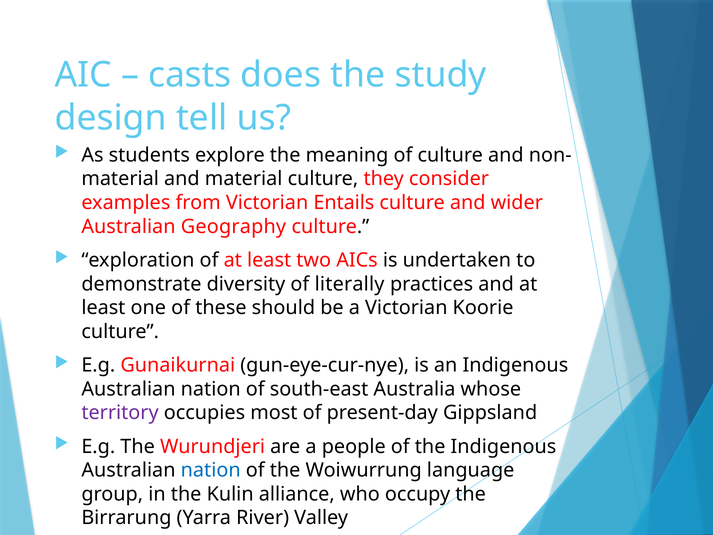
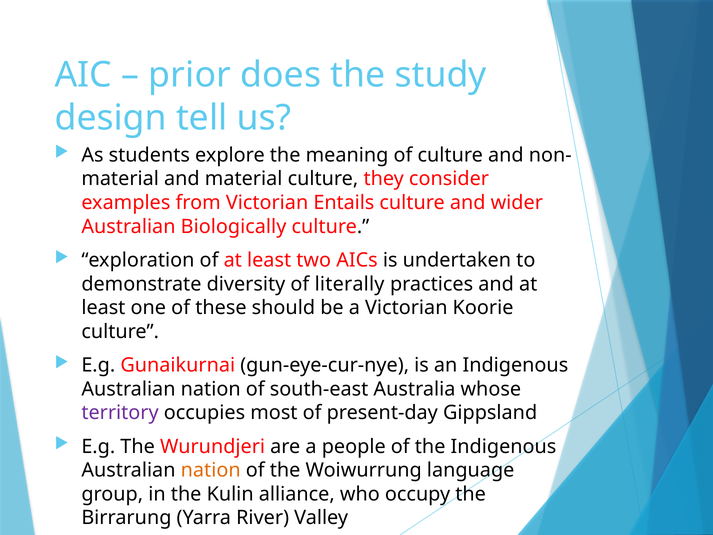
casts: casts -> prior
Geography: Geography -> Biologically
nation at (211, 470) colour: blue -> orange
